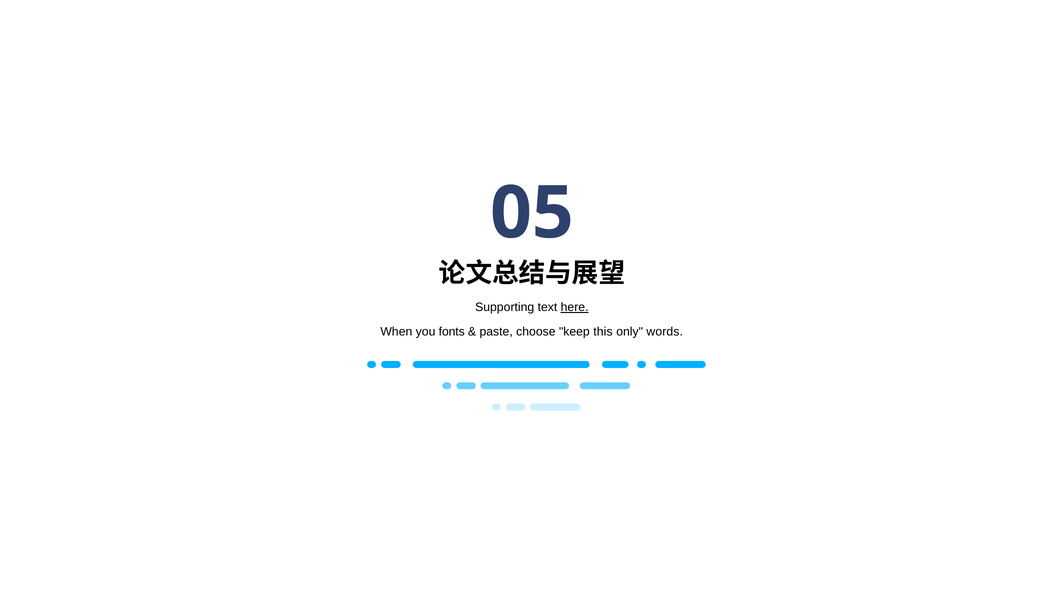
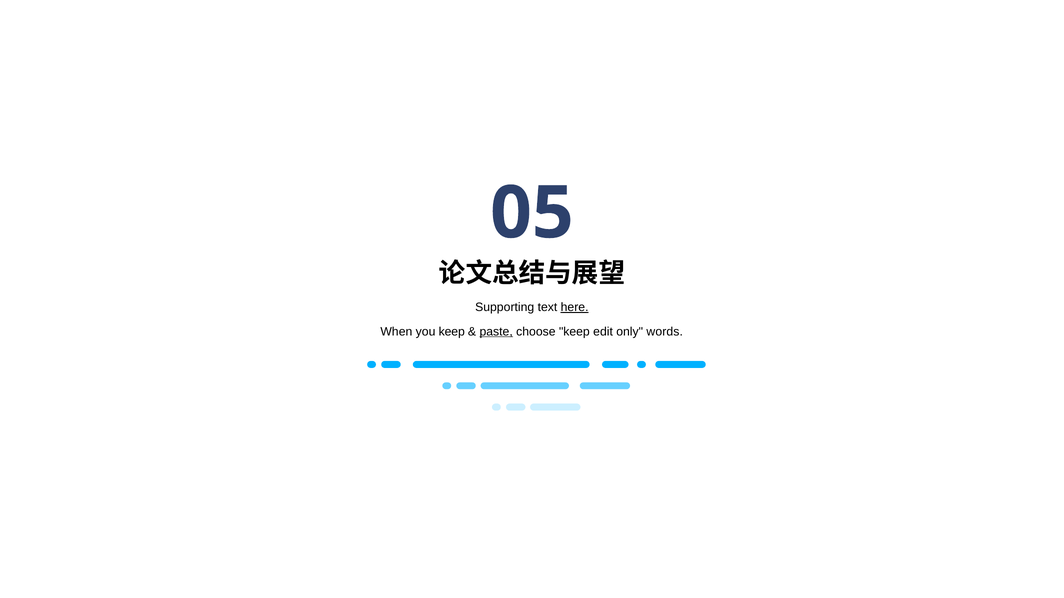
you fonts: fonts -> keep
paste underline: none -> present
this: this -> edit
